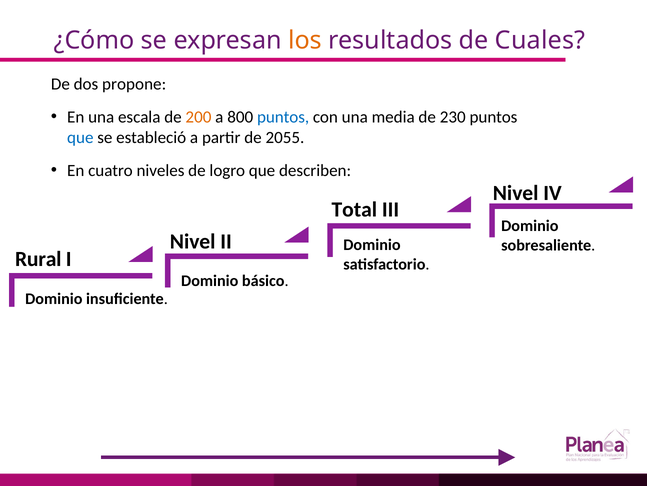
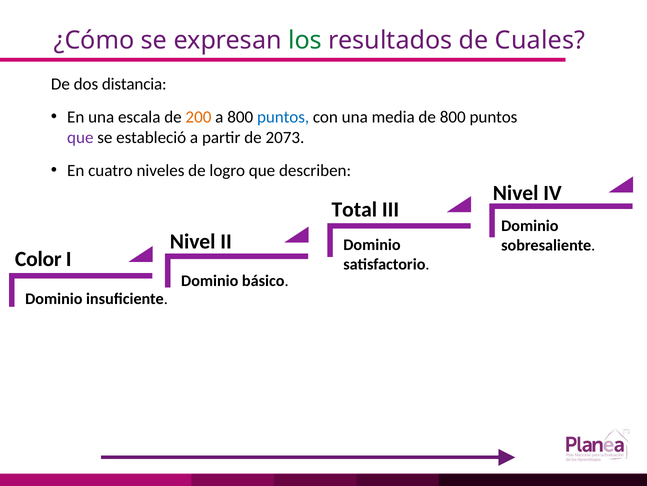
los colour: orange -> green
propone: propone -> distancia
de 230: 230 -> 800
que at (80, 137) colour: blue -> purple
2055: 2055 -> 2073
Rural: Rural -> Color
